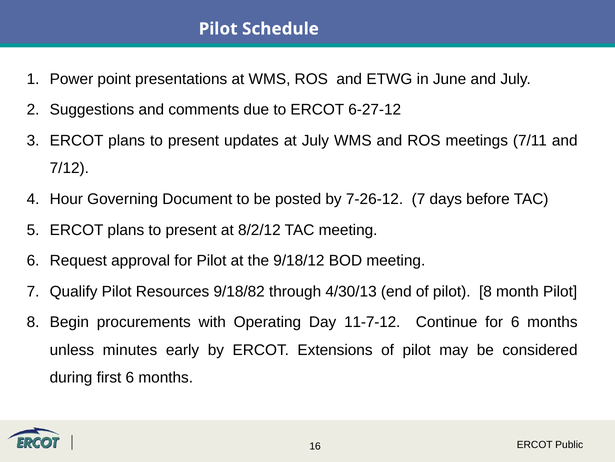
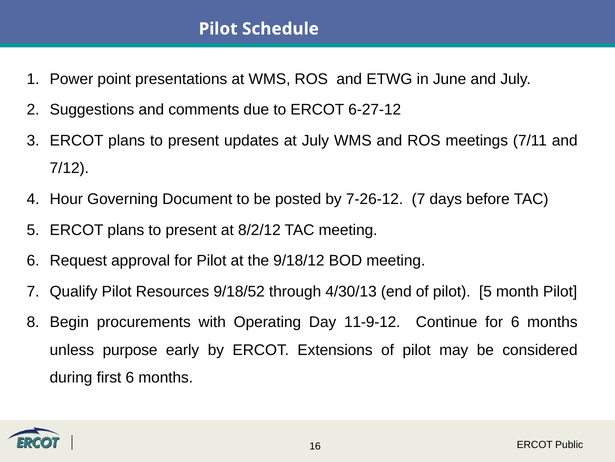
9/18/82: 9/18/82 -> 9/18/52
of pilot 8: 8 -> 5
11-7-12: 11-7-12 -> 11-9-12
minutes: minutes -> purpose
